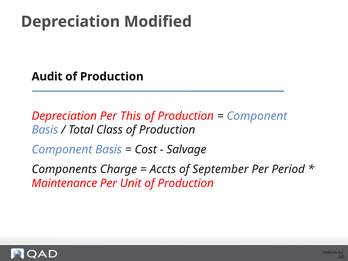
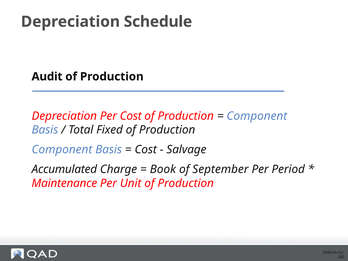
Modified: Modified -> Schedule
Per This: This -> Cost
Class: Class -> Fixed
Components: Components -> Accumulated
Accts: Accts -> Book
